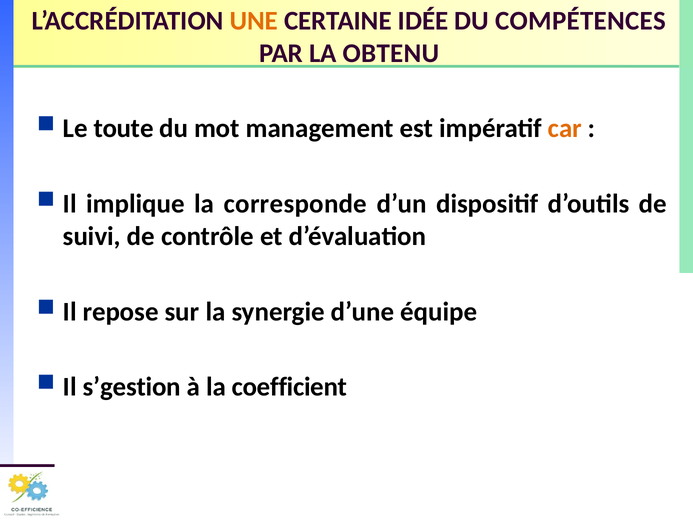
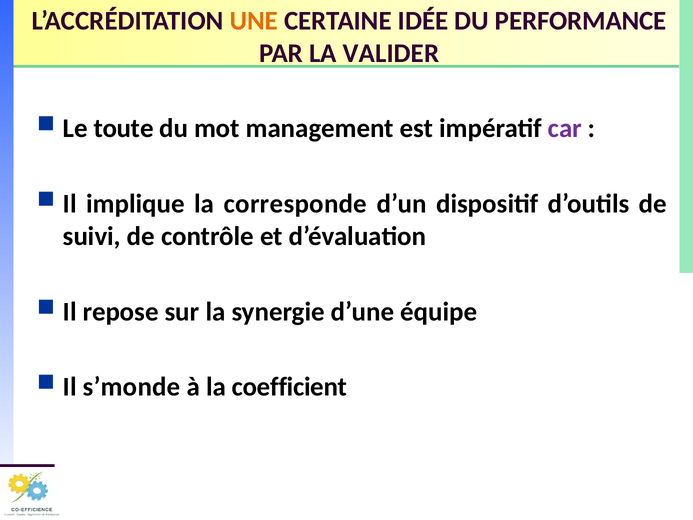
COMPÉTENCES: COMPÉTENCES -> PERFORMANCE
OBTENU: OBTENU -> VALIDER
car colour: orange -> purple
s’gestion: s’gestion -> s’monde
